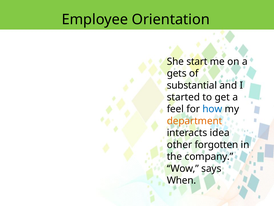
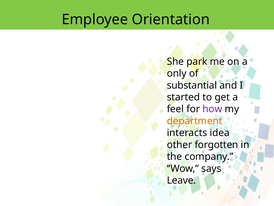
start: start -> park
gets: gets -> only
how colour: blue -> purple
When: When -> Leave
